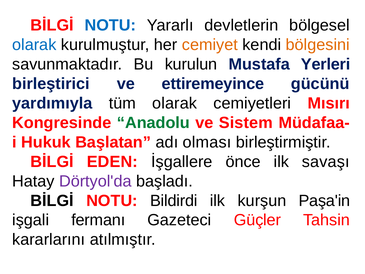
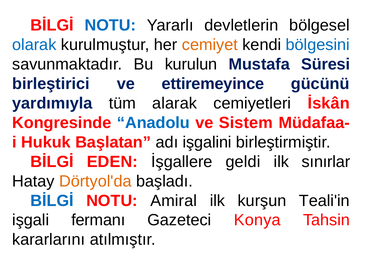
bölgesini colour: orange -> blue
Yerleri: Yerleri -> Süresi
tüm olarak: olarak -> alarak
Mısırı: Mısırı -> İskân
Anadolu colour: green -> blue
olması: olması -> işgalini
önce: önce -> geldi
savaşı: savaşı -> sınırlar
Dörtyol'da colour: purple -> orange
BİLGİ at (52, 200) colour: black -> blue
Bildirdi: Bildirdi -> Amiral
Paşa'in: Paşa'in -> Teali'in
Güçler: Güçler -> Konya
